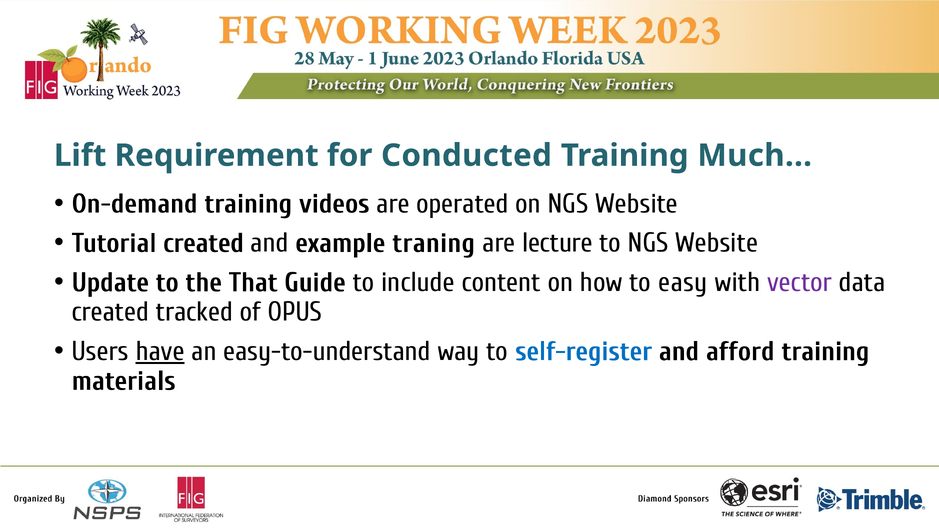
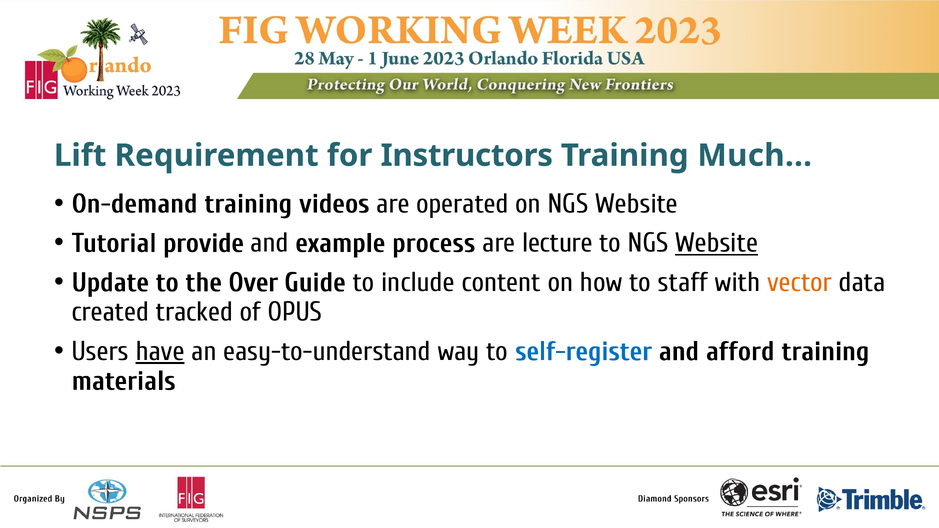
Conducted: Conducted -> Instructors
Tutorial created: created -> provide
traning: traning -> process
Website at (717, 243) underline: none -> present
That: That -> Over
easy: easy -> staff
vector colour: purple -> orange
